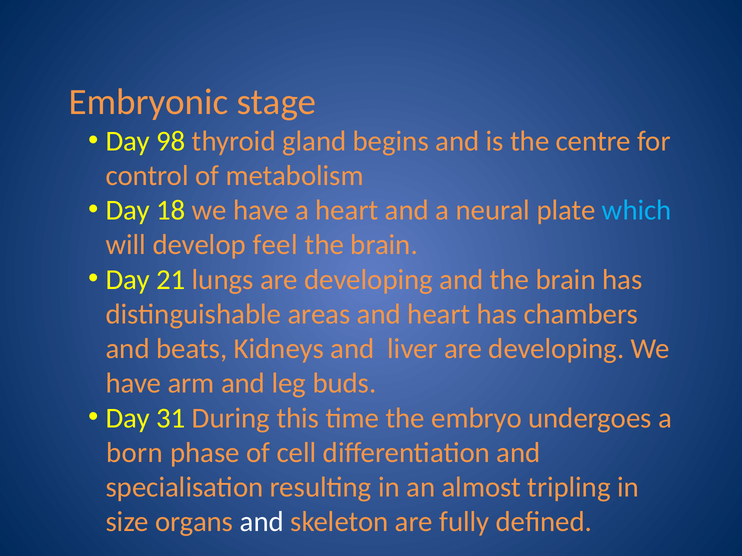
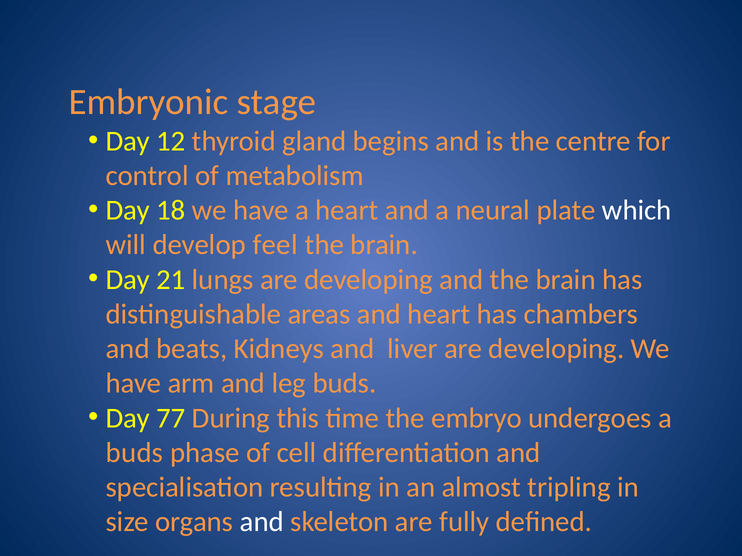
98: 98 -> 12
which colour: light blue -> white
31: 31 -> 77
born at (134, 453): born -> buds
